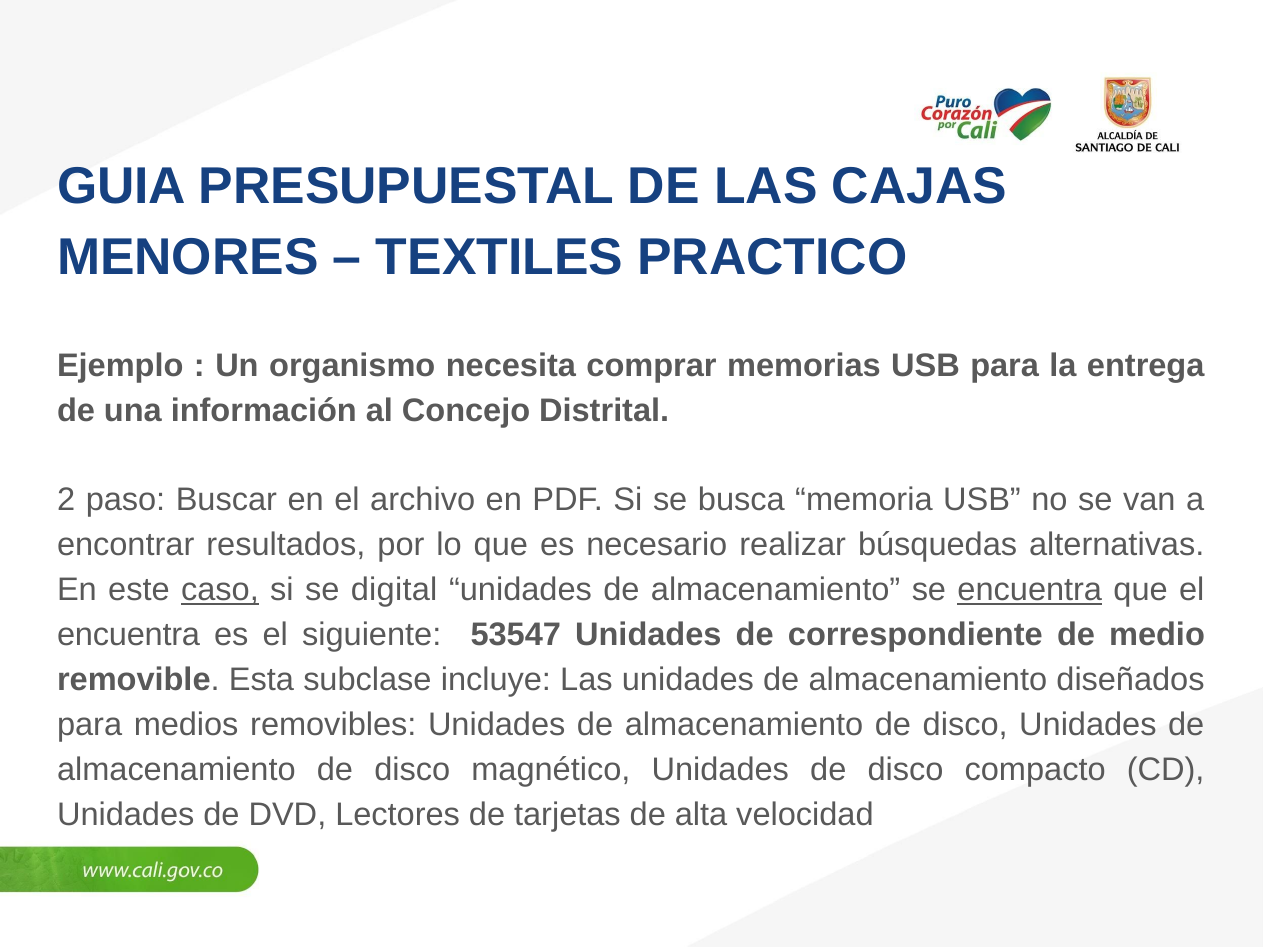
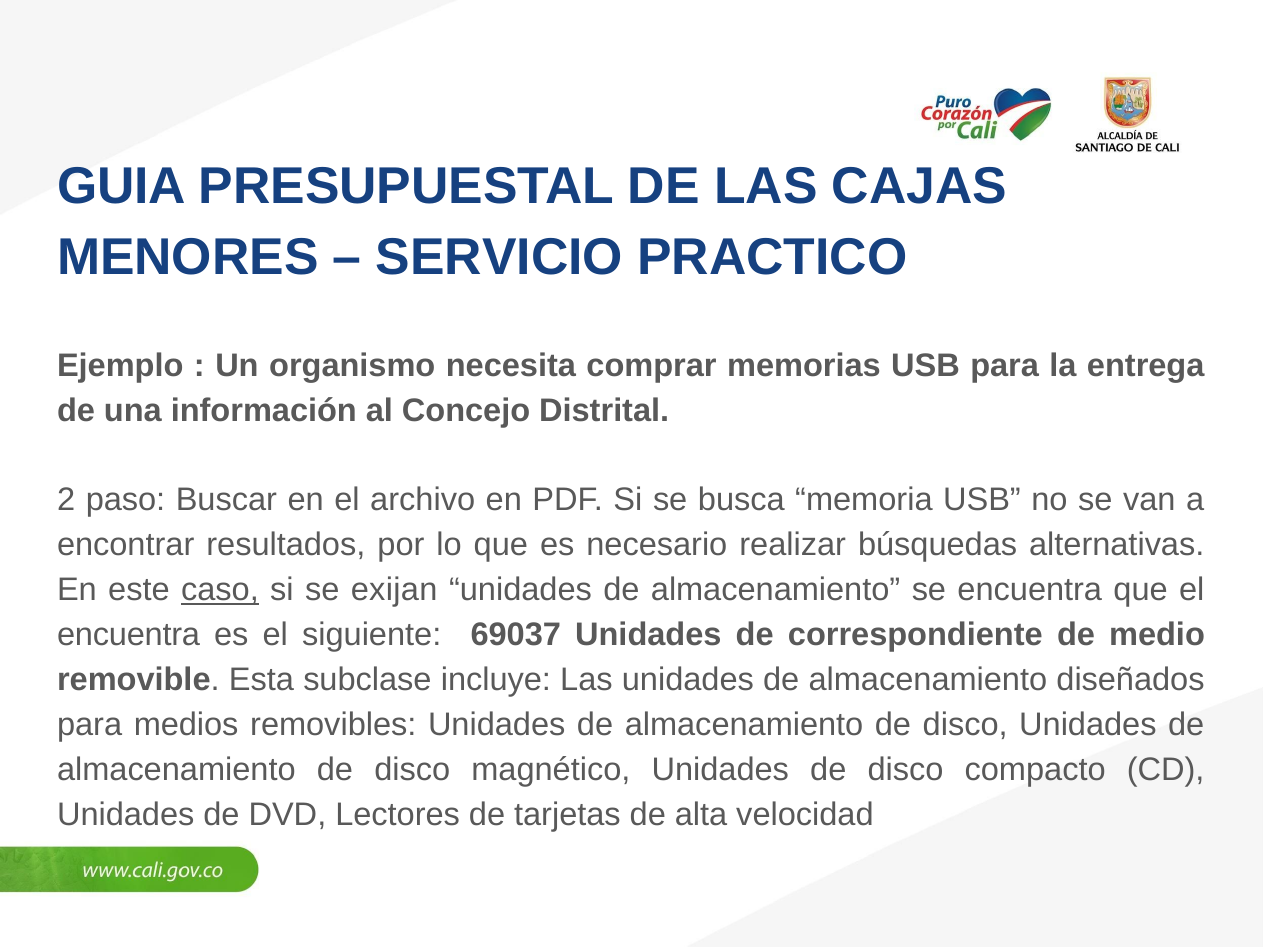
TEXTILES: TEXTILES -> SERVICIO
digital: digital -> exijan
encuentra at (1030, 590) underline: present -> none
53547: 53547 -> 69037
